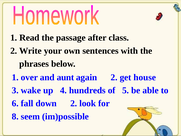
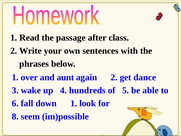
house: house -> dance
down 2: 2 -> 1
